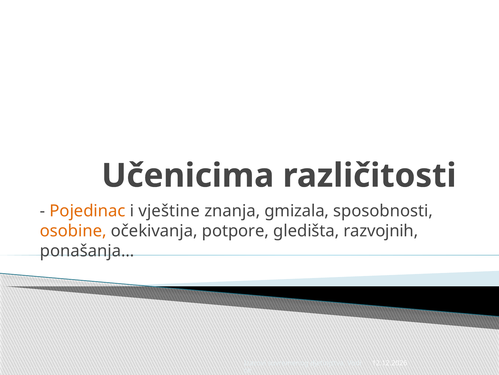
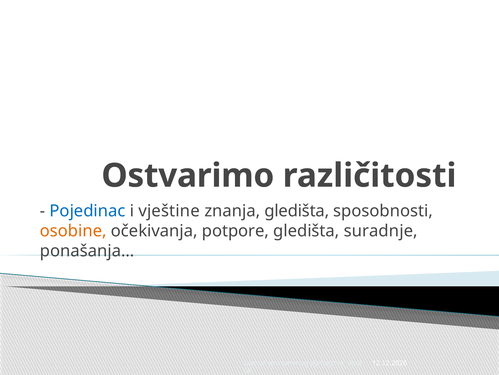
Učenicima: Učenicima -> Ostvarimo
Pojedinac colour: orange -> blue
znanja gmizala: gmizala -> gledišta
razvojnih: razvojnih -> suradnje
